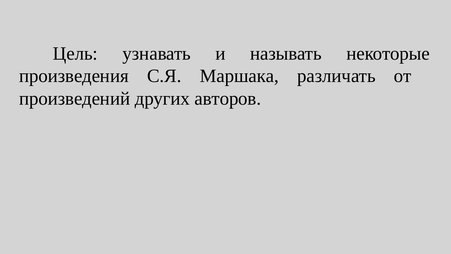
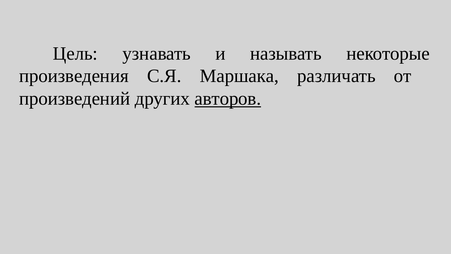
авторов underline: none -> present
